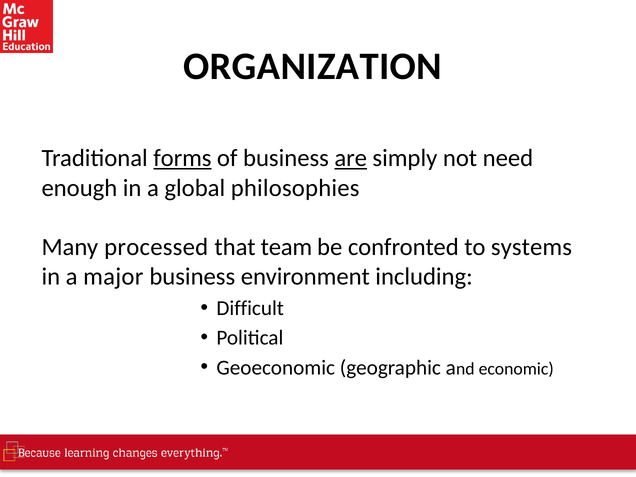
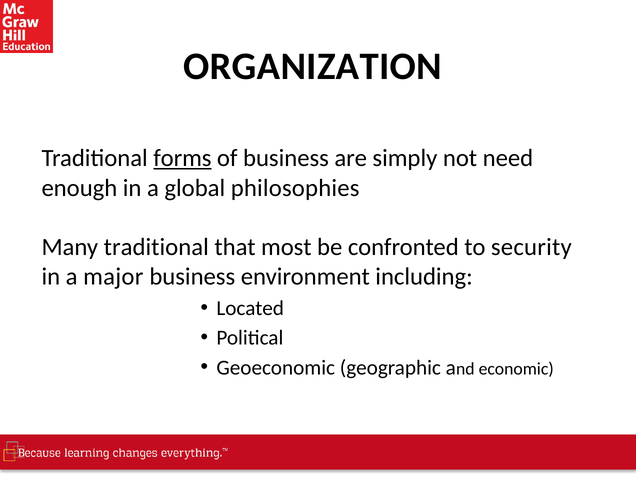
are underline: present -> none
Many processed: processed -> traditional
team: team -> most
systems: systems -> security
Difficult: Difficult -> Located
